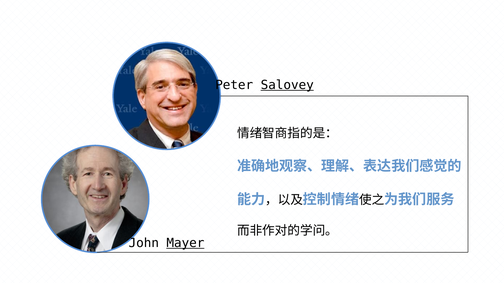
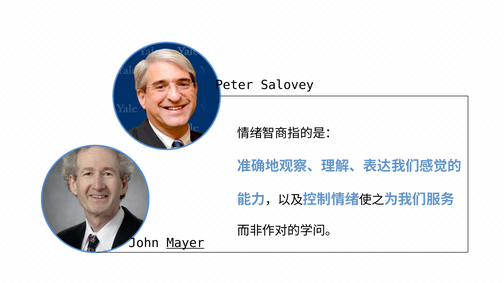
Salovey underline: present -> none
